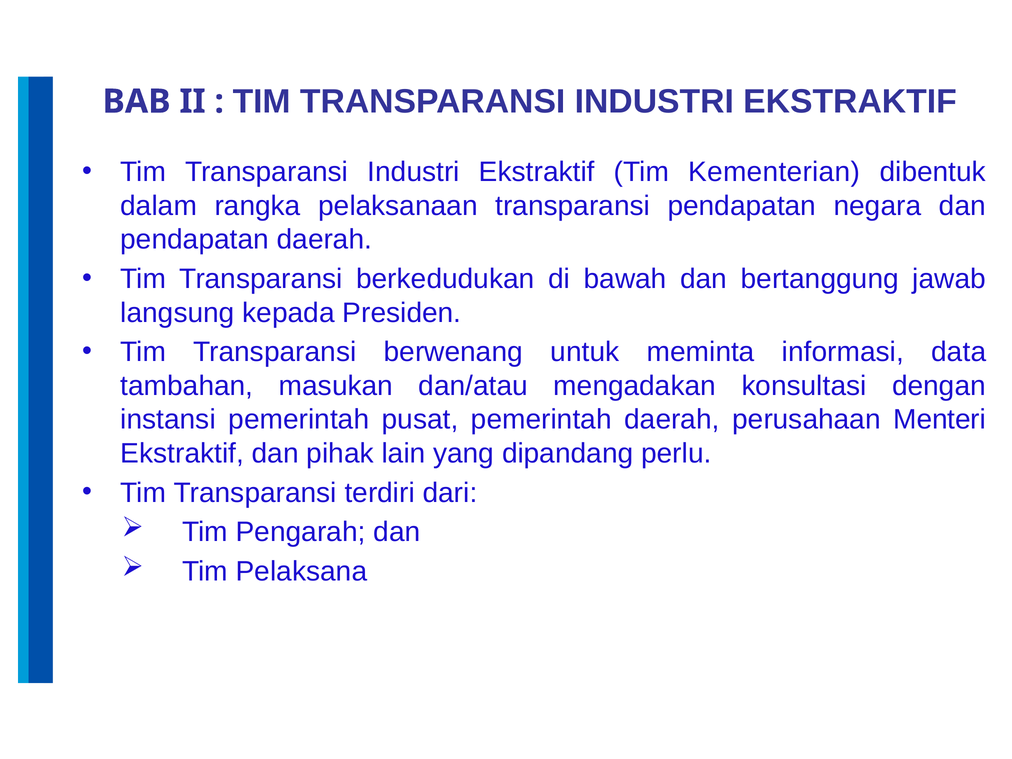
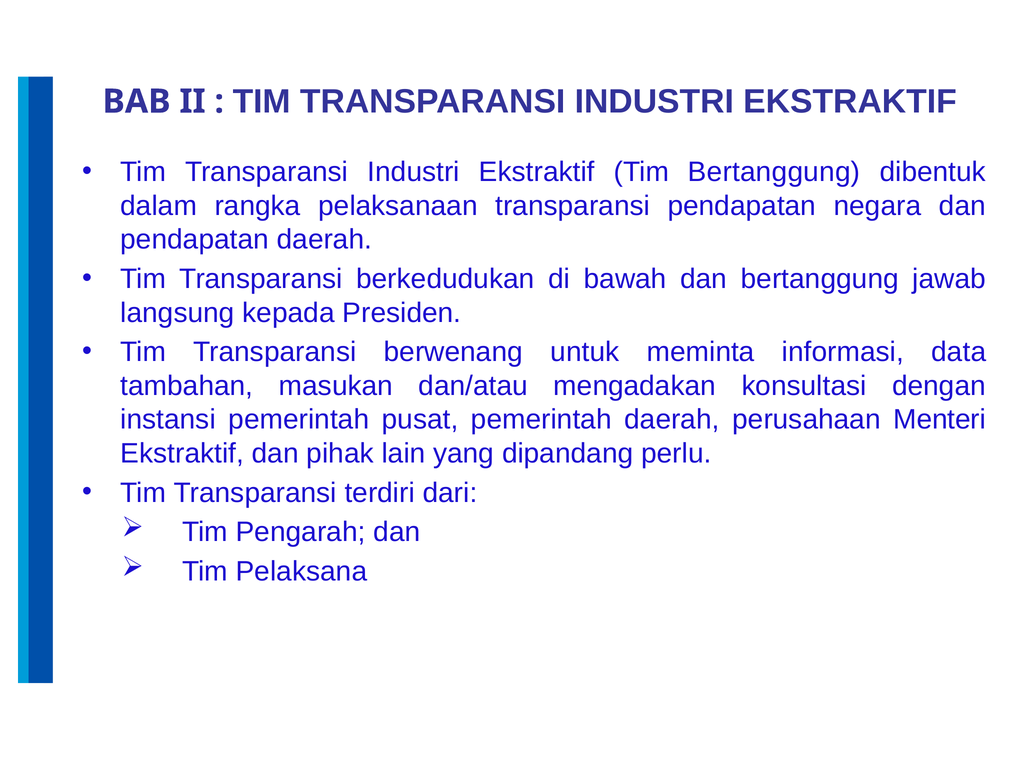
Tim Kementerian: Kementerian -> Bertanggung
